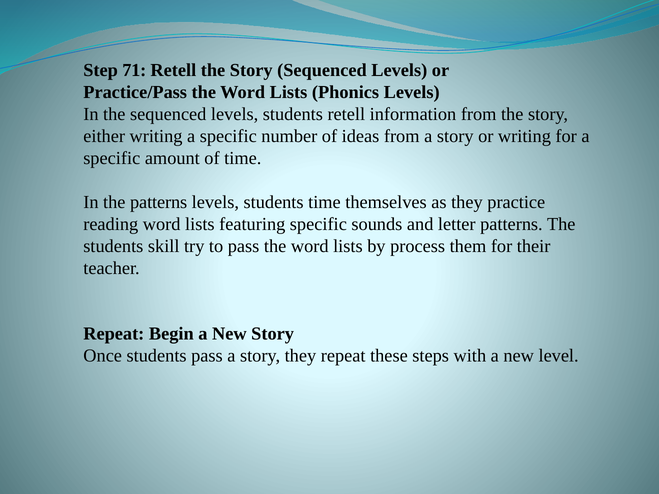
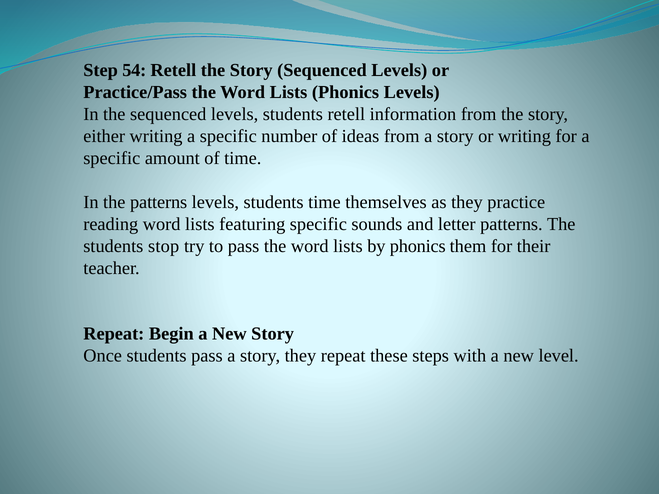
71: 71 -> 54
skill: skill -> stop
by process: process -> phonics
